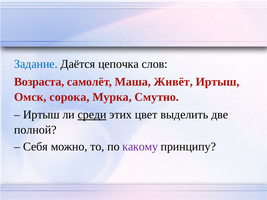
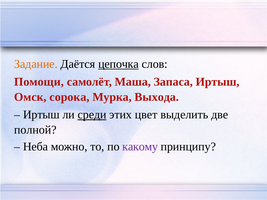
Задание colour: blue -> orange
цепочка underline: none -> present
Возраста: Возраста -> Помощи
Живёт: Живёт -> Запаса
Смутно: Смутно -> Выхода
Себя: Себя -> Неба
